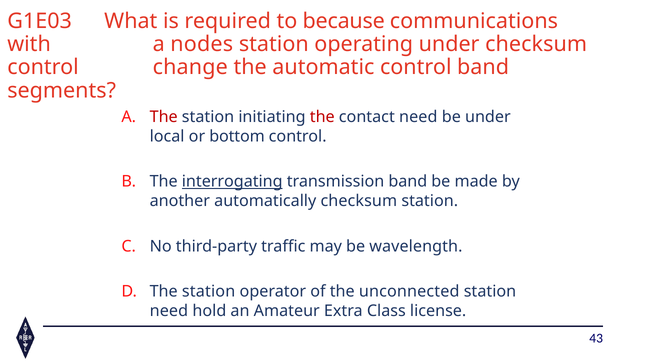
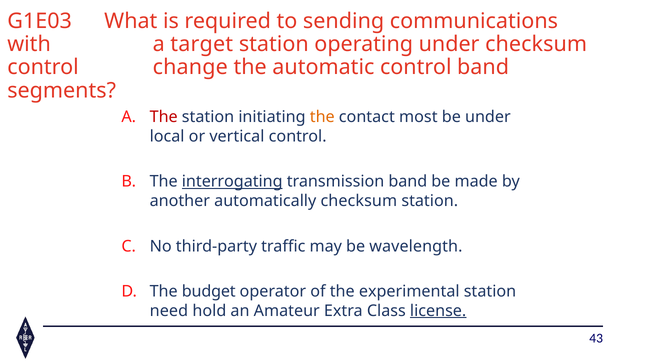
because: because -> sending
nodes: nodes -> target
the at (322, 117) colour: red -> orange
contact need: need -> most
bottom: bottom -> vertical
station at (209, 292): station -> budget
unconnected: unconnected -> experimental
license underline: none -> present
